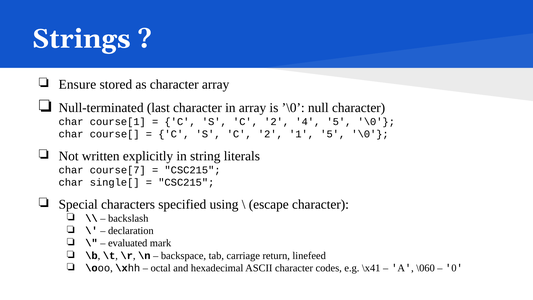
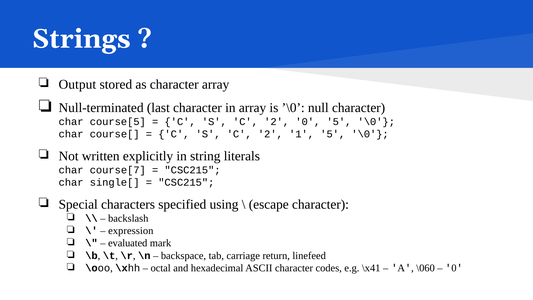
Ensure: Ensure -> Output
course[1: course[1 -> course[5
2 4: 4 -> 0
declaration: declaration -> expression
